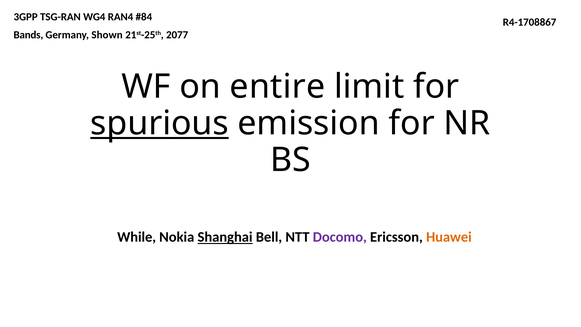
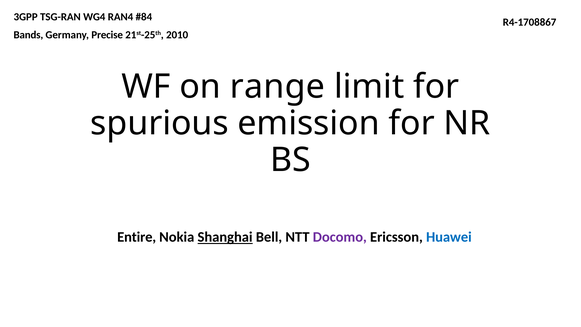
Shown: Shown -> Precise
2077: 2077 -> 2010
entire: entire -> range
spurious underline: present -> none
While: While -> Entire
Huawei colour: orange -> blue
